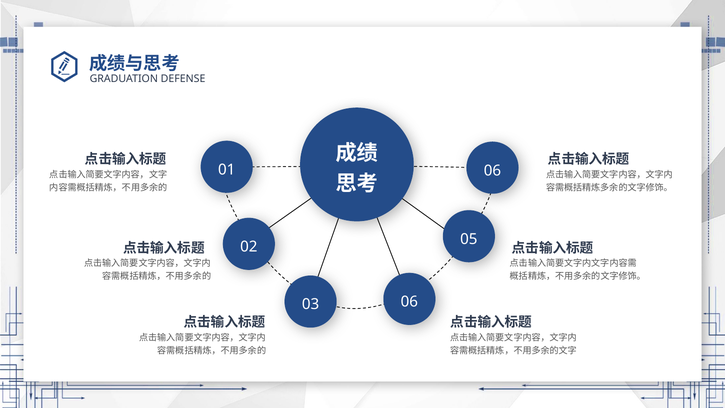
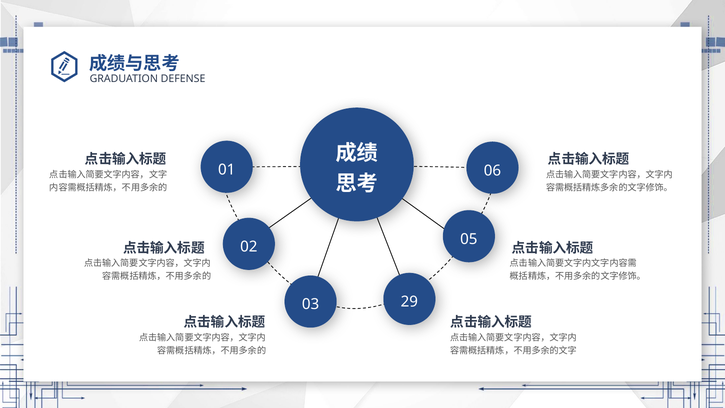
03 06: 06 -> 29
